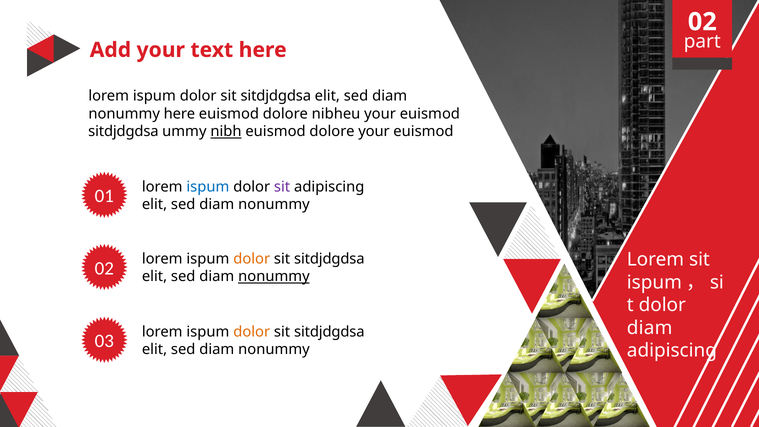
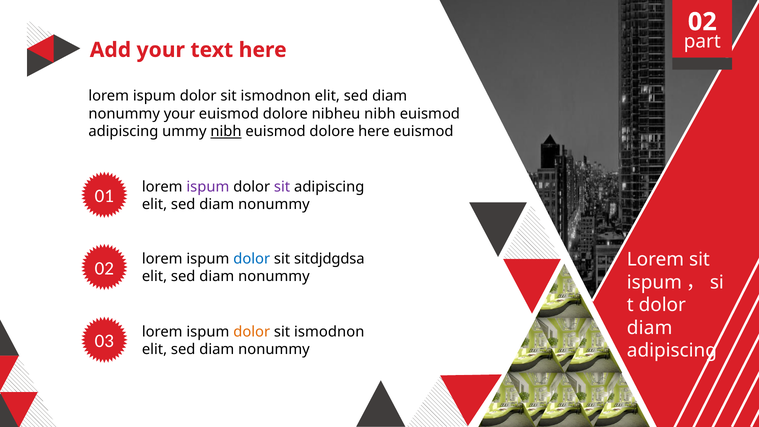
sitdjdgdsa at (276, 96): sitdjdgdsa -> ismodnon
nonummy here: here -> your
nibheu your: your -> nibh
sitdjdgdsa at (123, 132): sitdjdgdsa -> adipiscing
dolore your: your -> here
ispum at (208, 187) colour: blue -> purple
dolor at (252, 259) colour: orange -> blue
nonummy at (274, 277) underline: present -> none
sitdjdgdsa at (329, 332): sitdjdgdsa -> ismodnon
